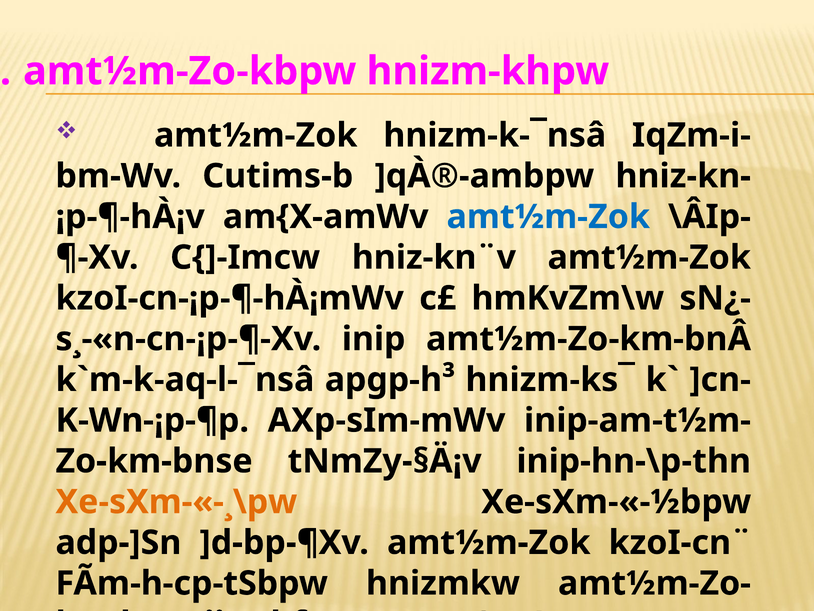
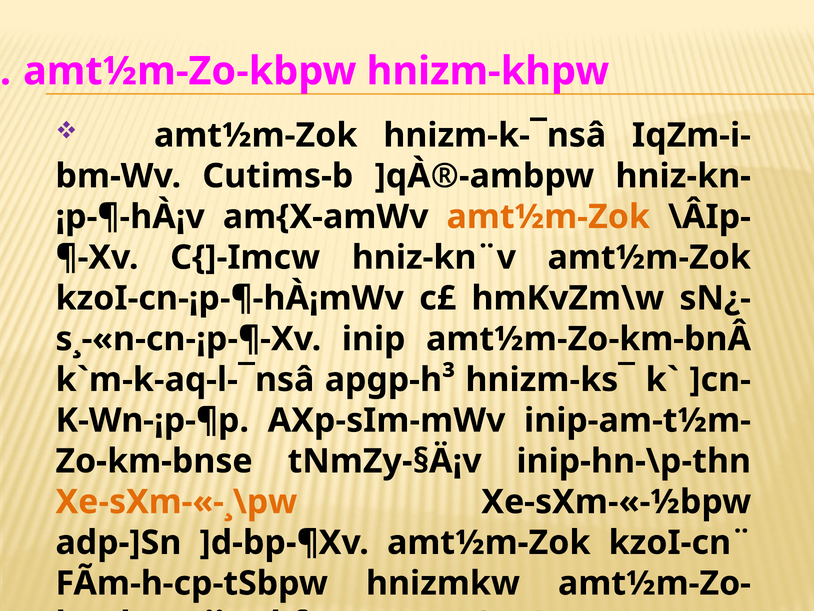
amt½m-Zok at (548, 217) colour: blue -> orange
